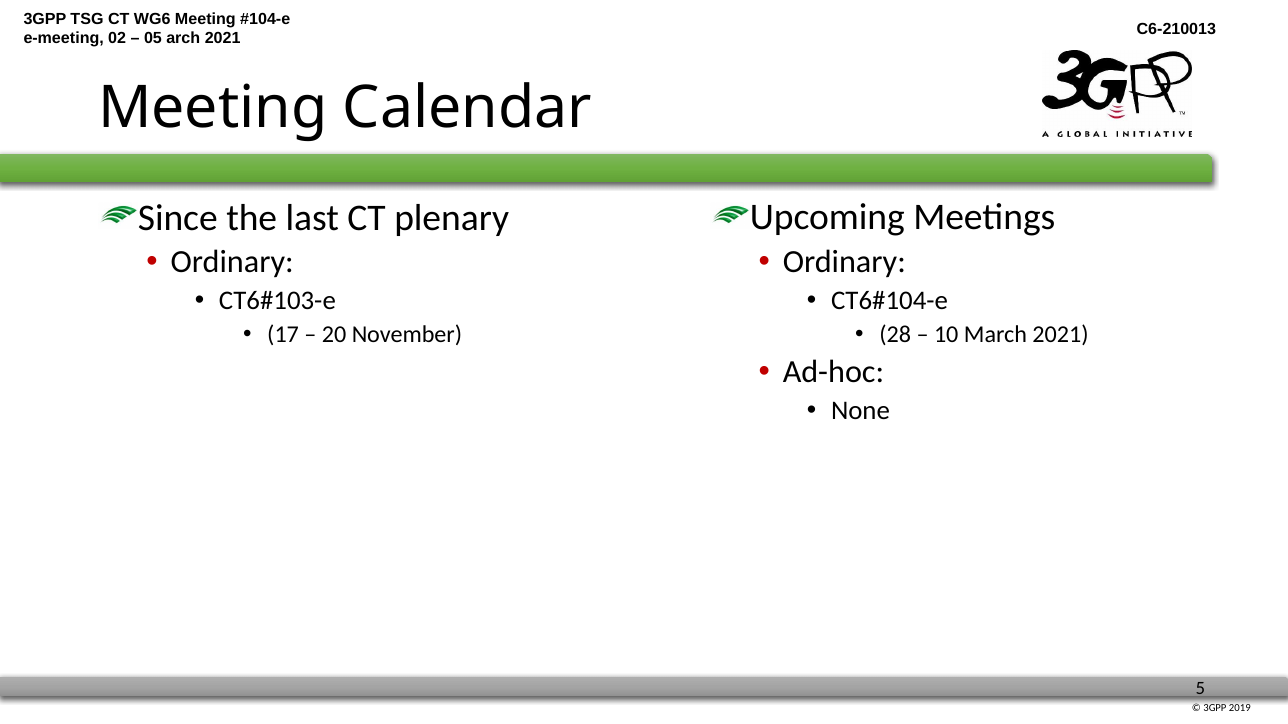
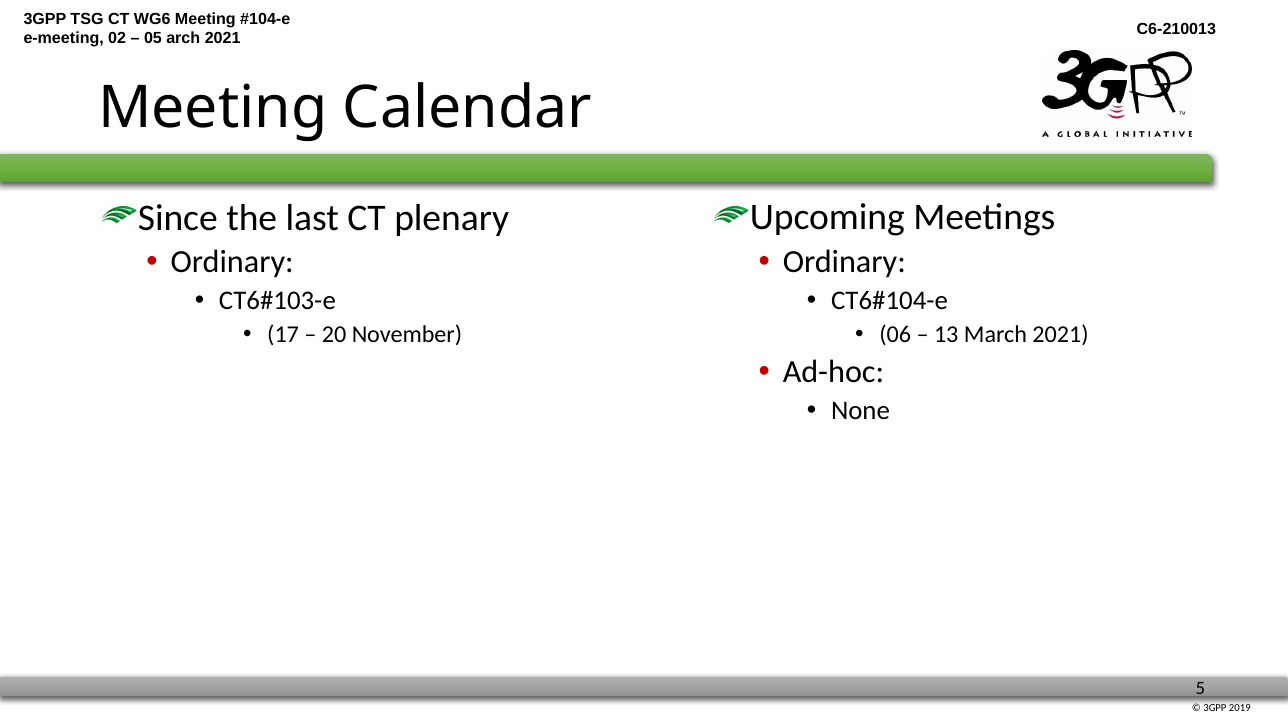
28: 28 -> 06
10: 10 -> 13
